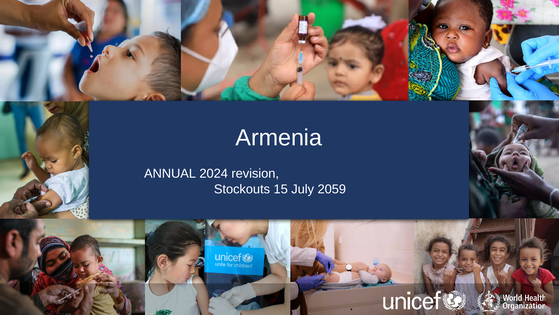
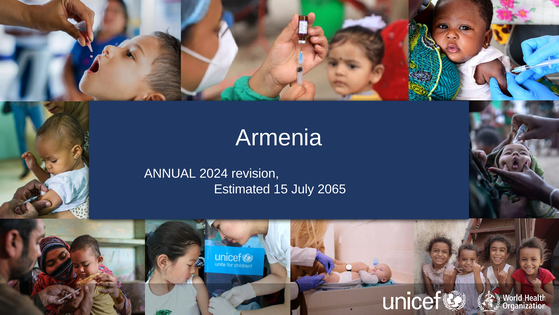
Stockouts: Stockouts -> Estimated
2059: 2059 -> 2065
